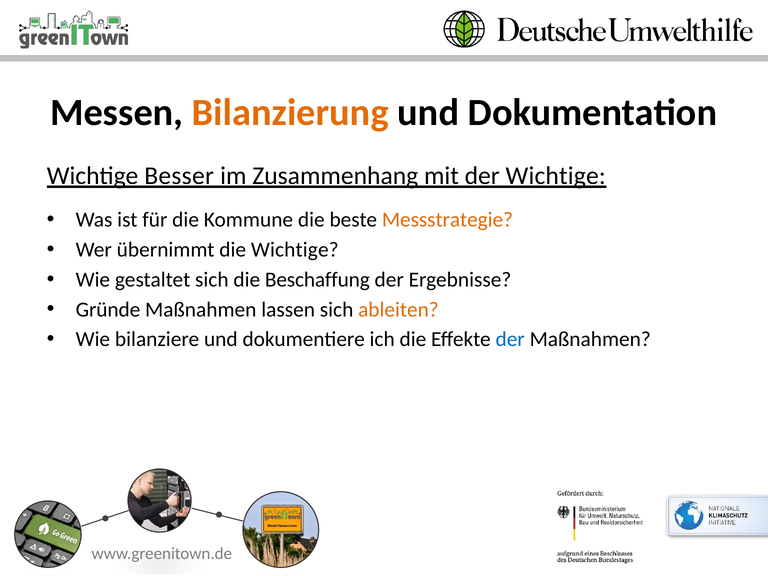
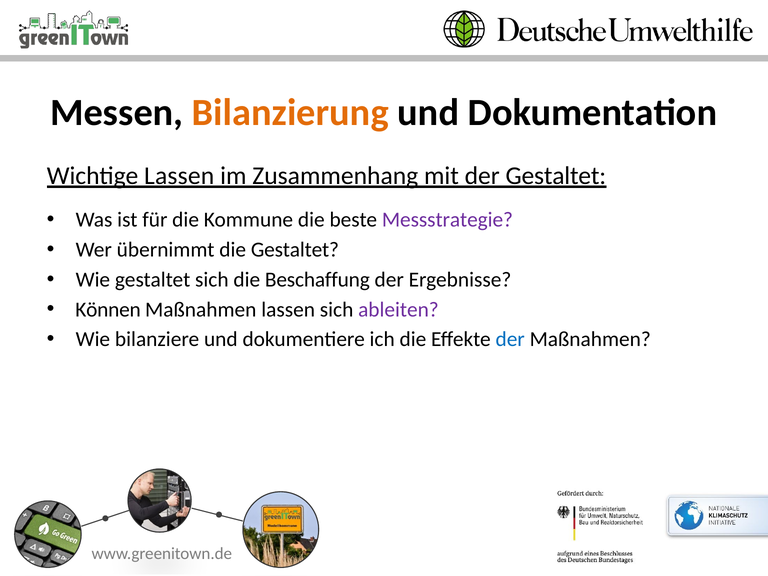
Wichtige Besser: Besser -> Lassen
der Wichtige: Wichtige -> Gestaltet
Messstrategie colour: orange -> purple
die Wichtige: Wichtige -> Gestaltet
Gründe: Gründe -> Können
ableiten colour: orange -> purple
